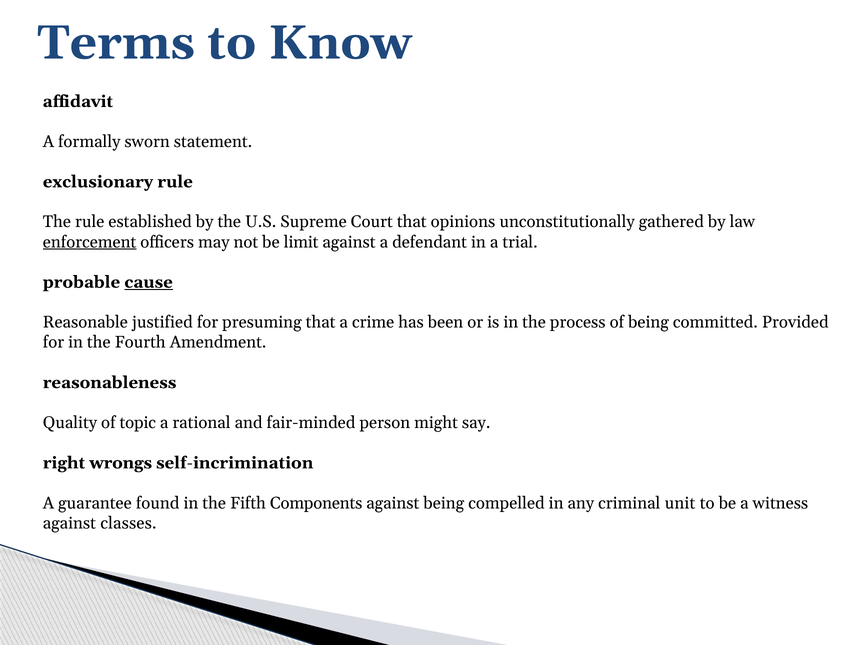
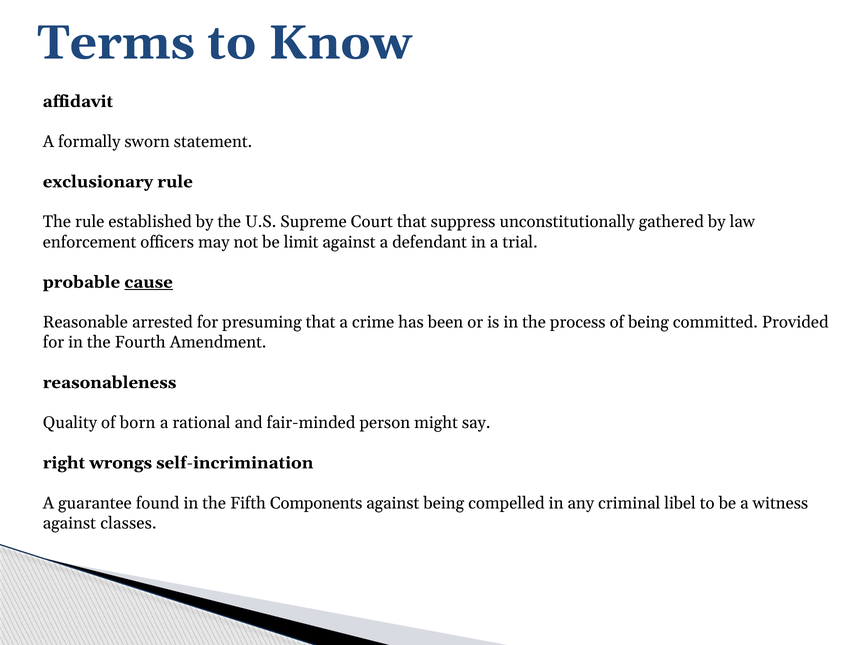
opinions: opinions -> suppress
enforcement underline: present -> none
justified: justified -> arrested
topic: topic -> born
unit: unit -> libel
